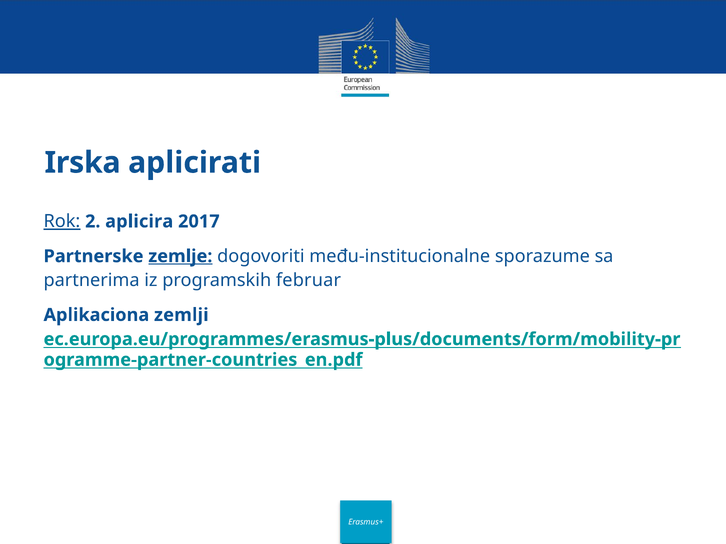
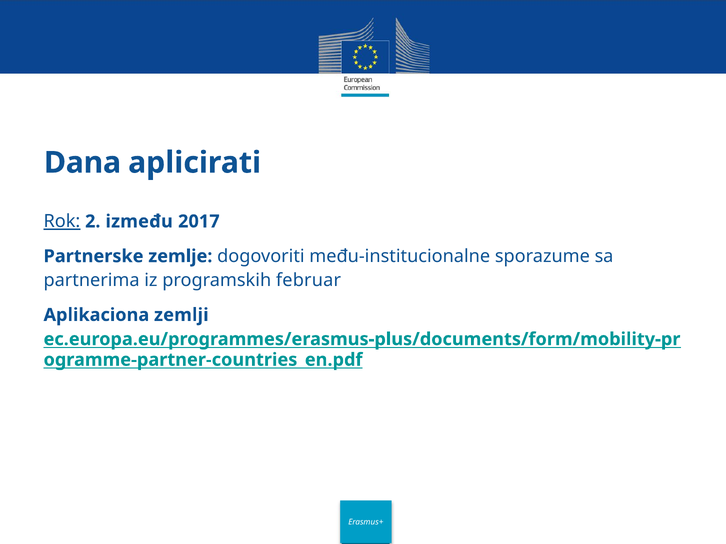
Irska: Irska -> Dana
aplicira: aplicira -> između
zemlje underline: present -> none
